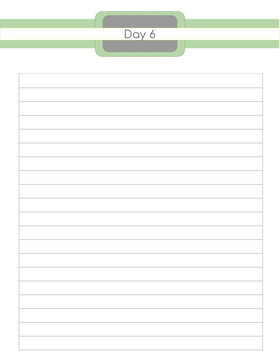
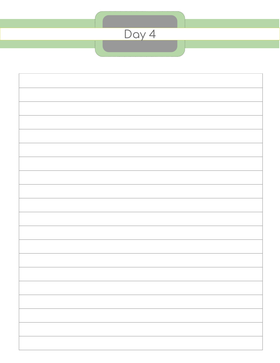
6: 6 -> 4
